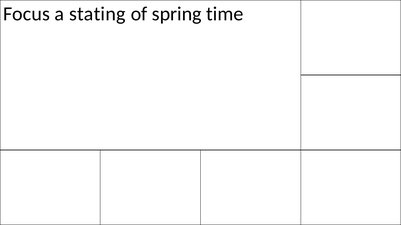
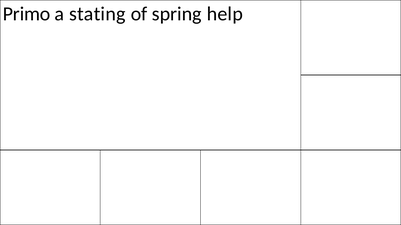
Focus: Focus -> Primo
time: time -> help
